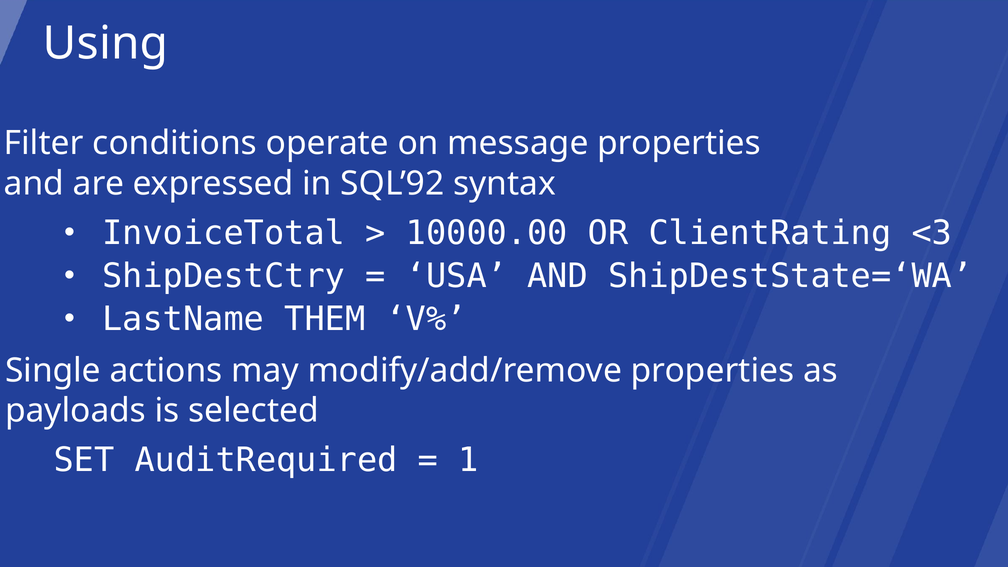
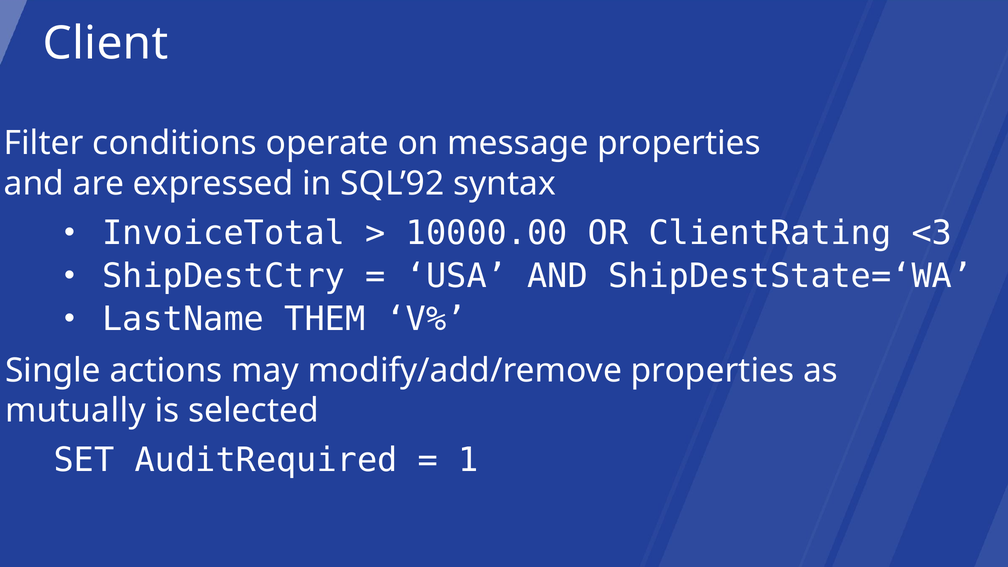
Using: Using -> Client
payloads: payloads -> mutually
